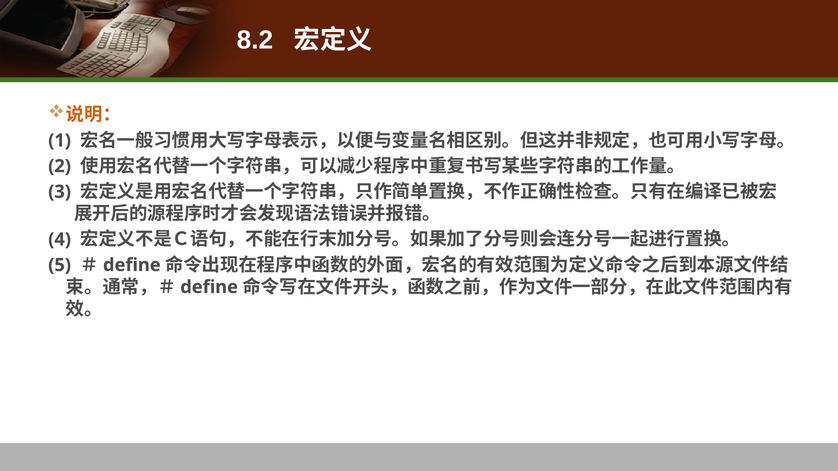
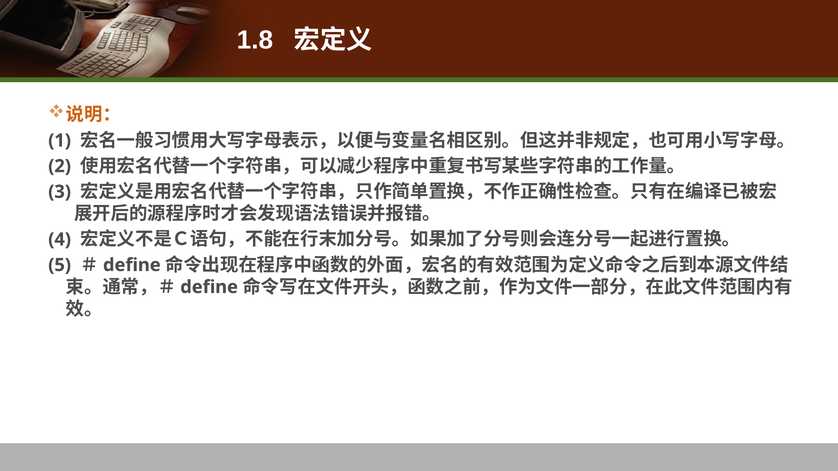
8.2: 8.2 -> 1.8
